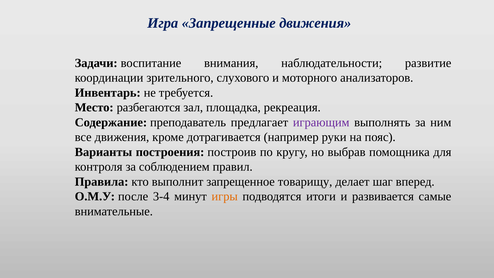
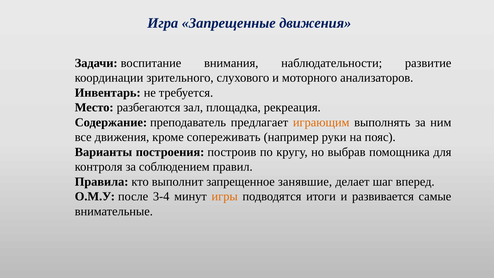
играющим colour: purple -> orange
дотрагивается: дотрагивается -> сопереживать
товарищу: товарищу -> занявшие
